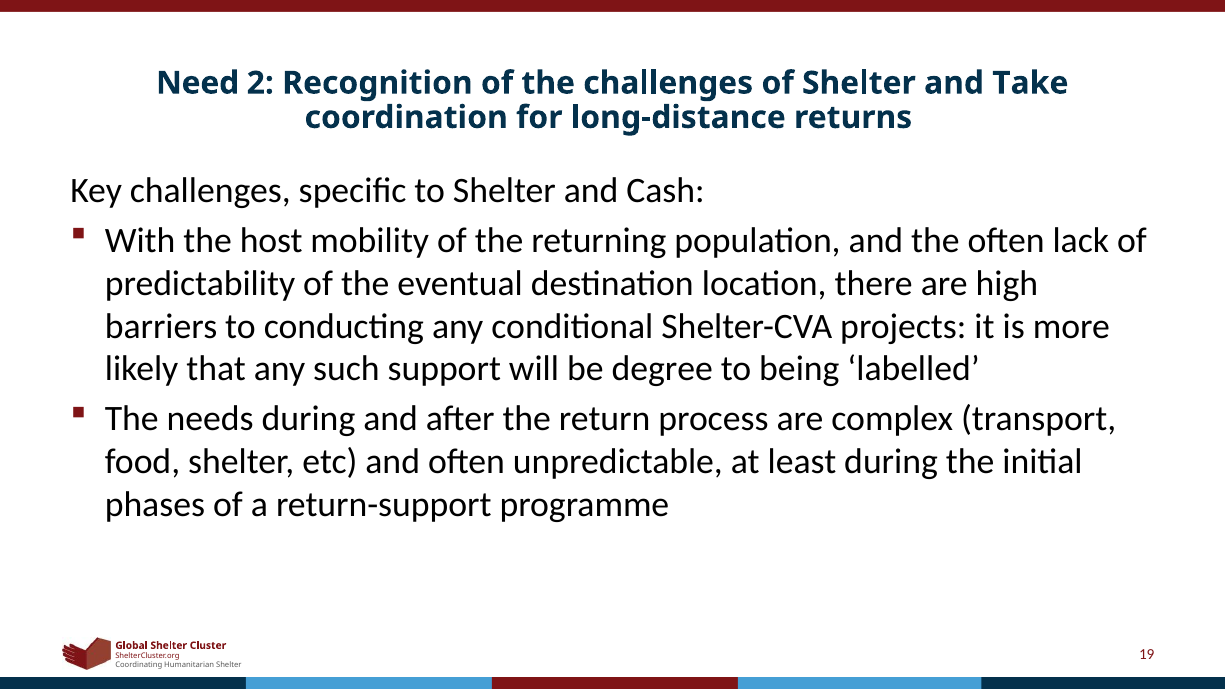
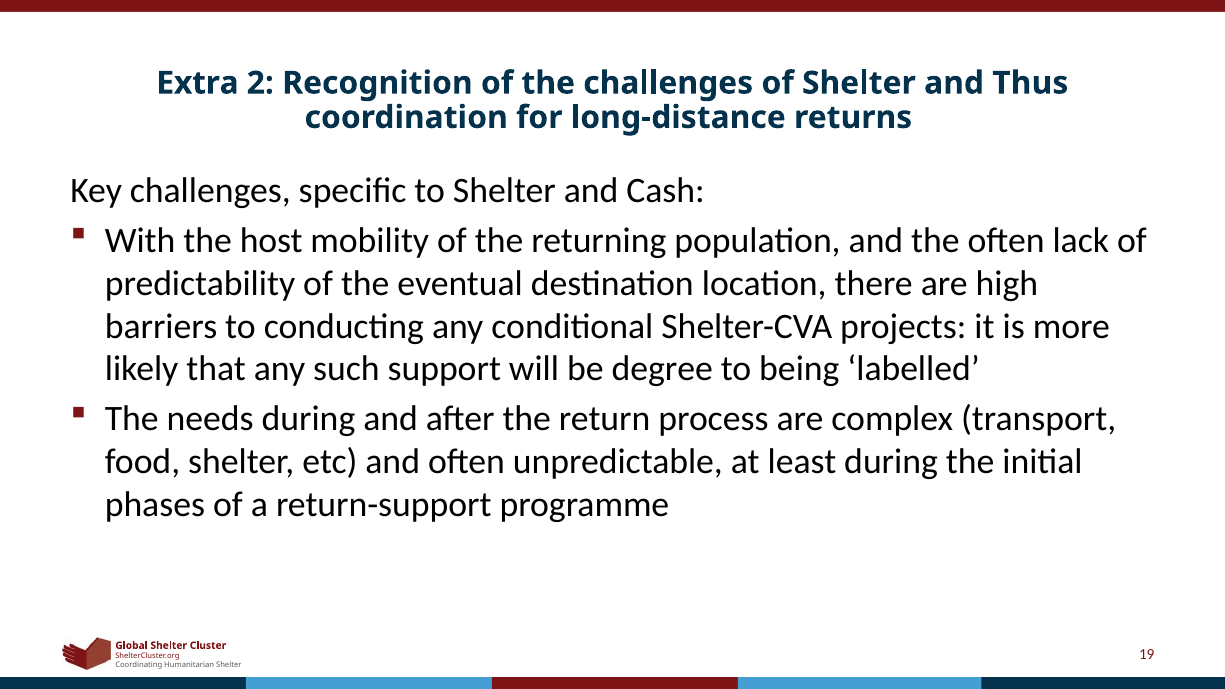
Need: Need -> Extra
Take: Take -> Thus
